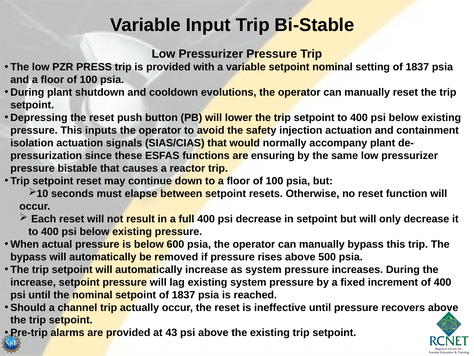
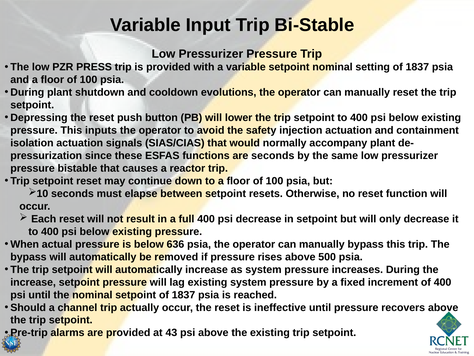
are ensuring: ensuring -> seconds
600: 600 -> 636
